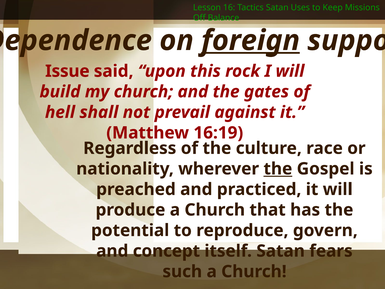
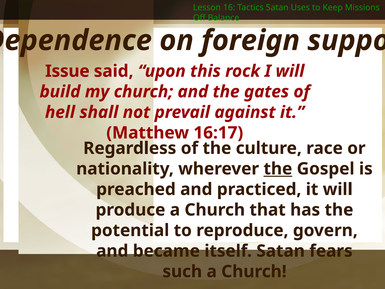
foreign underline: present -> none
16:19: 16:19 -> 16:17
concept: concept -> became
